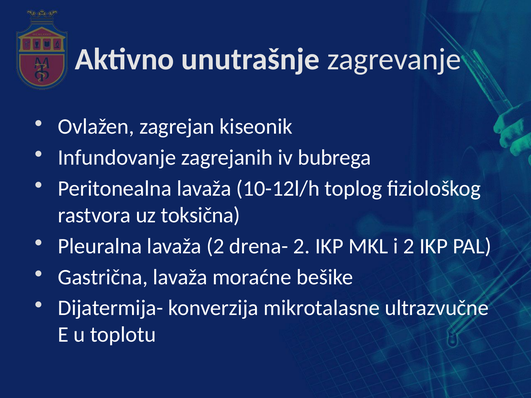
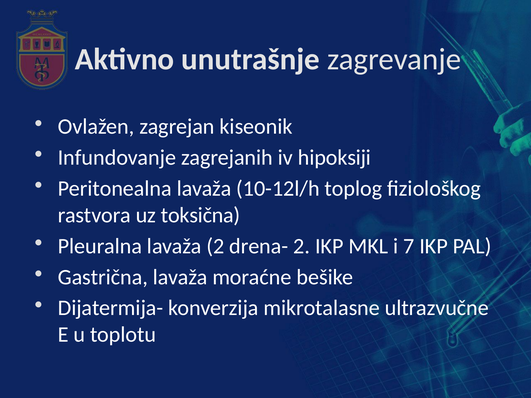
bubrega: bubrega -> hipoksiji
i 2: 2 -> 7
